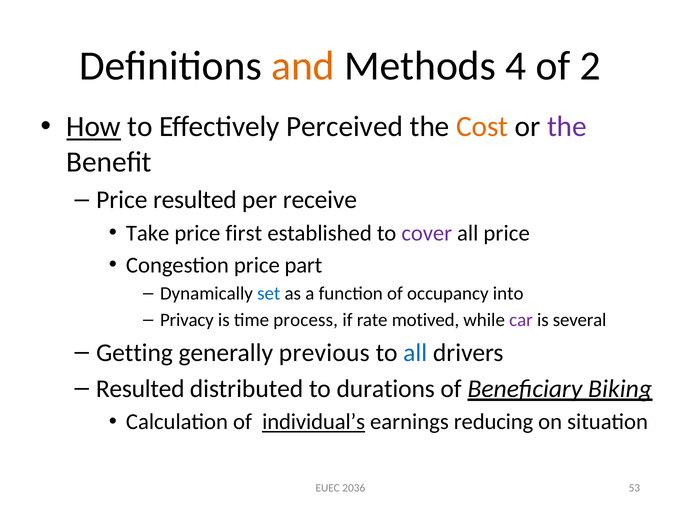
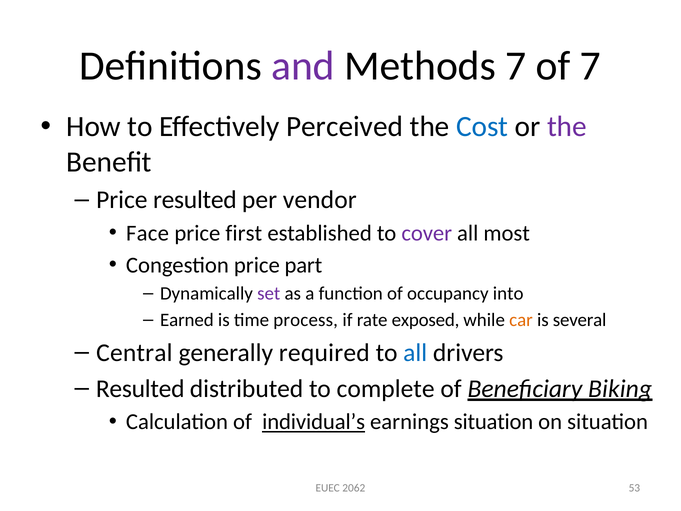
and colour: orange -> purple
Methods 4: 4 -> 7
of 2: 2 -> 7
How underline: present -> none
Cost colour: orange -> blue
receive: receive -> vendor
Take: Take -> Face
all price: price -> most
set colour: blue -> purple
Privacy: Privacy -> Earned
motived: motived -> exposed
car colour: purple -> orange
Getting: Getting -> Central
previous: previous -> required
durations: durations -> complete
earnings reducing: reducing -> situation
2036: 2036 -> 2062
